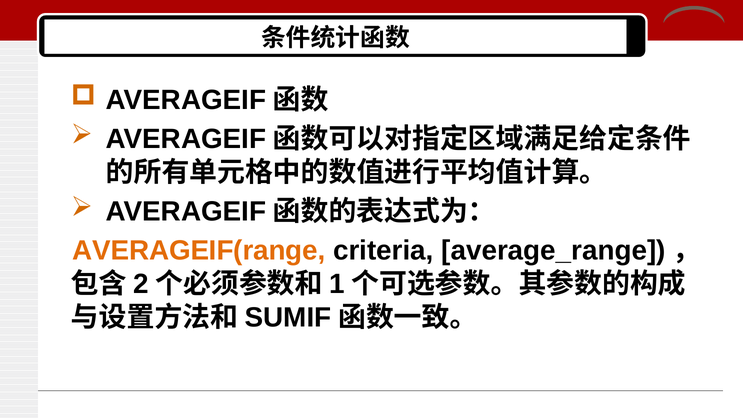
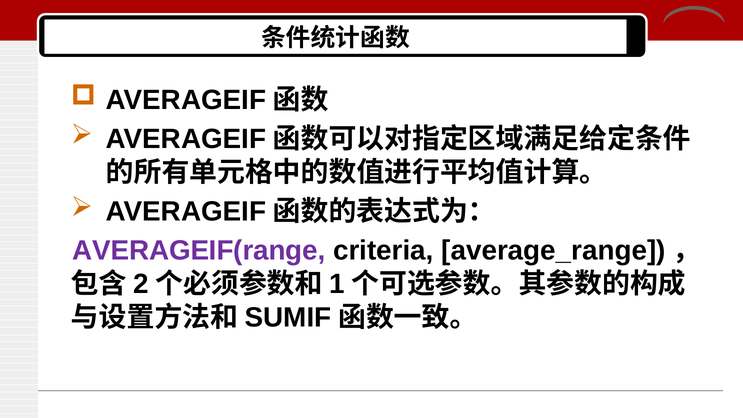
AVERAGEIF(range colour: orange -> purple
